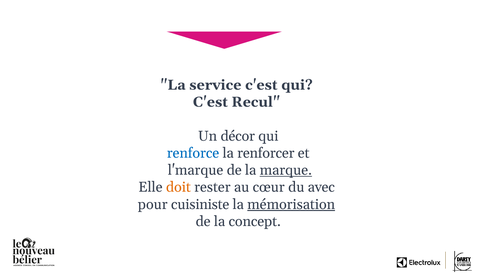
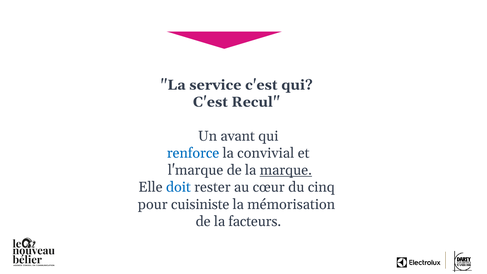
décor: décor -> avant
renforcer: renforcer -> convivial
doit colour: orange -> blue
avec: avec -> cinq
mémorisation underline: present -> none
concept: concept -> facteurs
